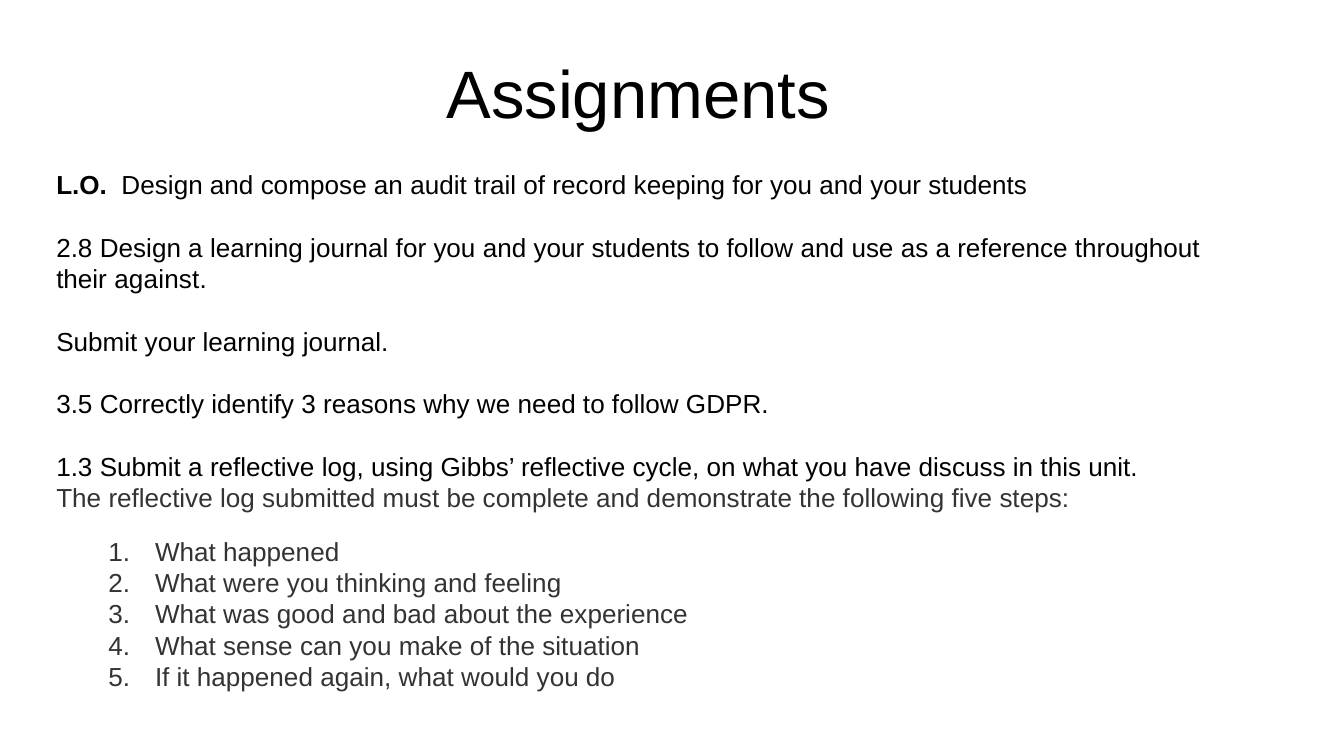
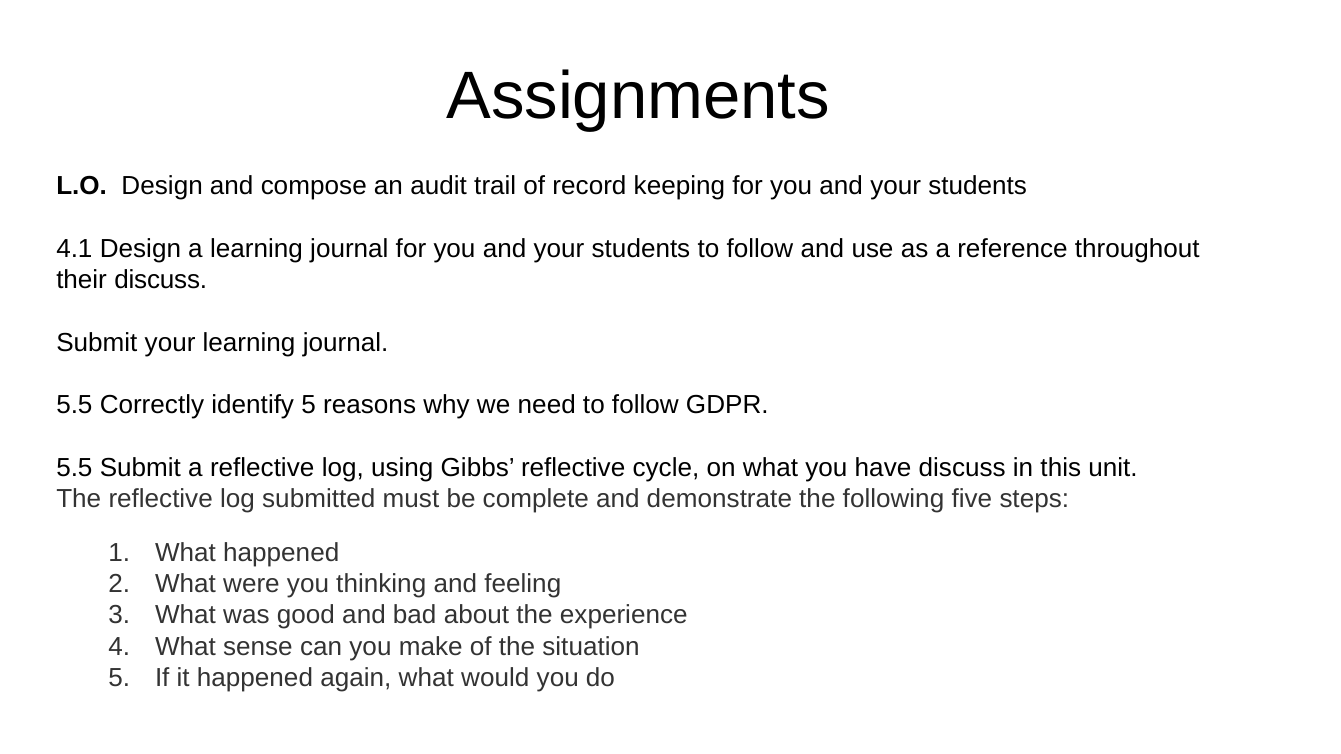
2.8: 2.8 -> 4.1
their against: against -> discuss
3.5 at (74, 405): 3.5 -> 5.5
identify 3: 3 -> 5
1.3 at (74, 468): 1.3 -> 5.5
